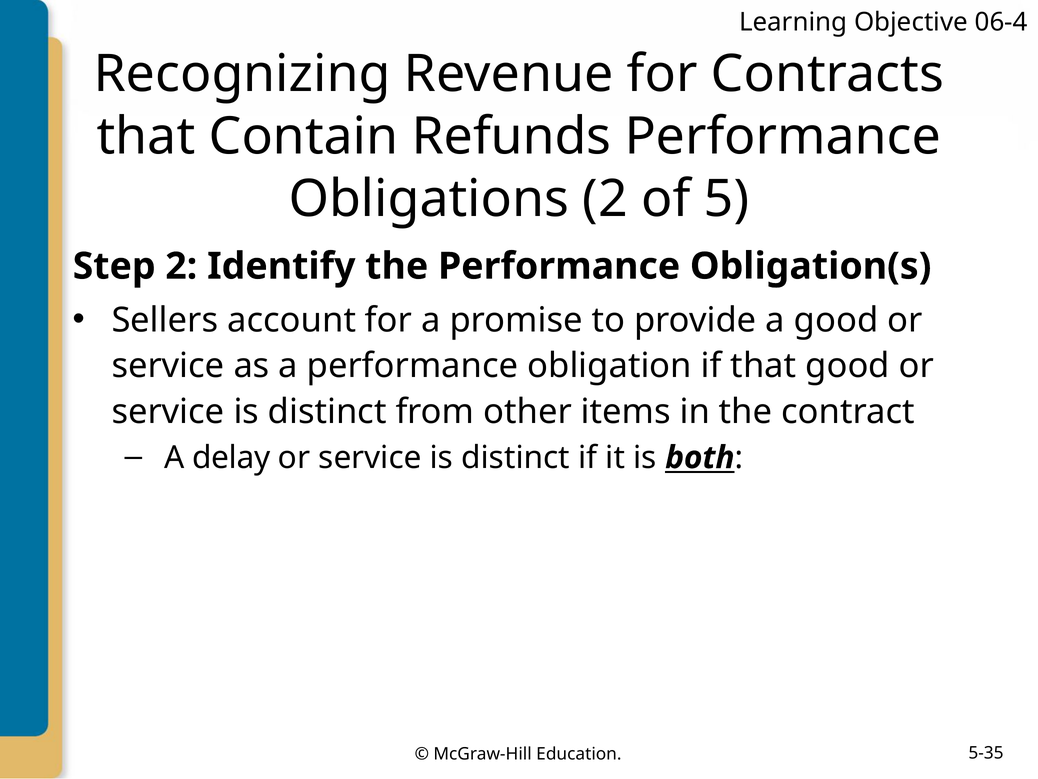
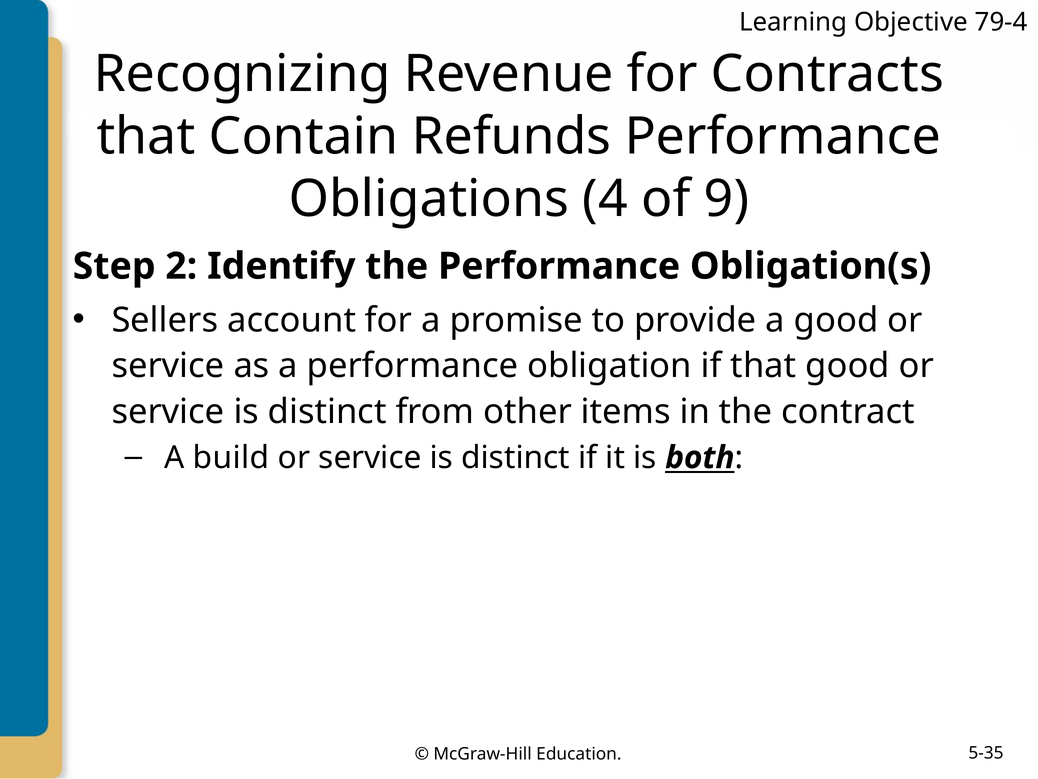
06-4: 06-4 -> 79-4
Obligations 2: 2 -> 4
5: 5 -> 9
delay: delay -> build
